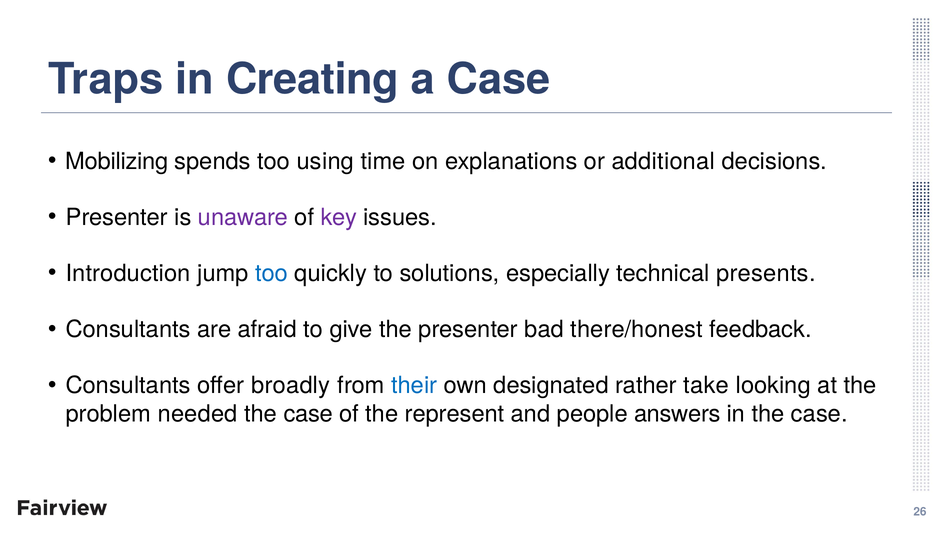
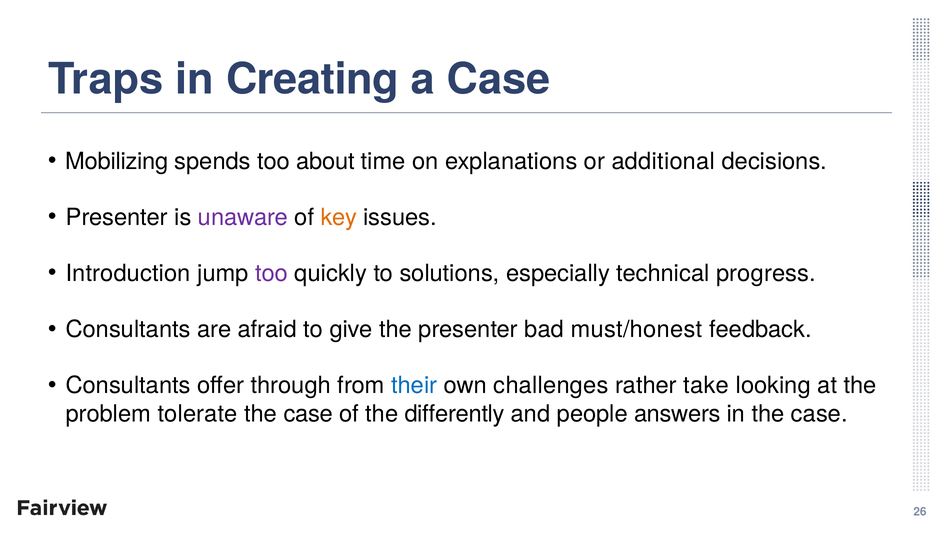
using: using -> about
key colour: purple -> orange
too at (272, 273) colour: blue -> purple
presents: presents -> progress
there/honest: there/honest -> must/honest
broadly: broadly -> through
designated: designated -> challenges
needed: needed -> tolerate
represent: represent -> differently
